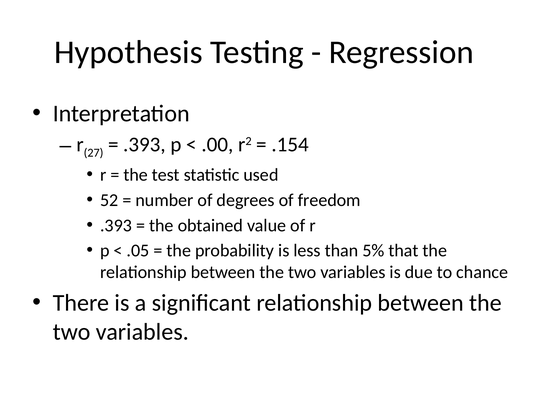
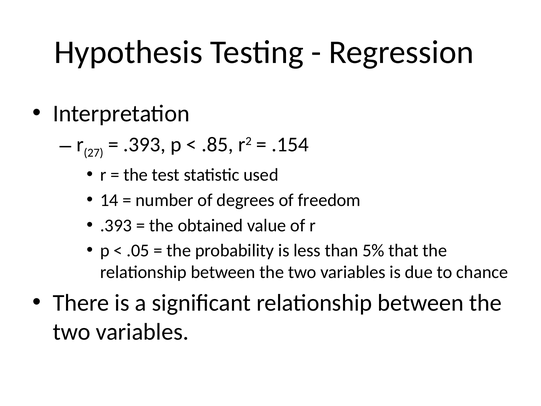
.00: .00 -> .85
52: 52 -> 14
